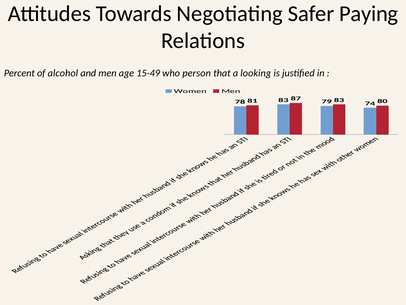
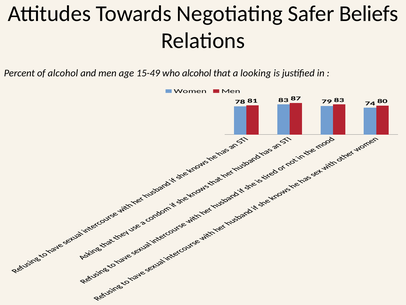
Paying: Paying -> Beliefs
who person: person -> alcohol
